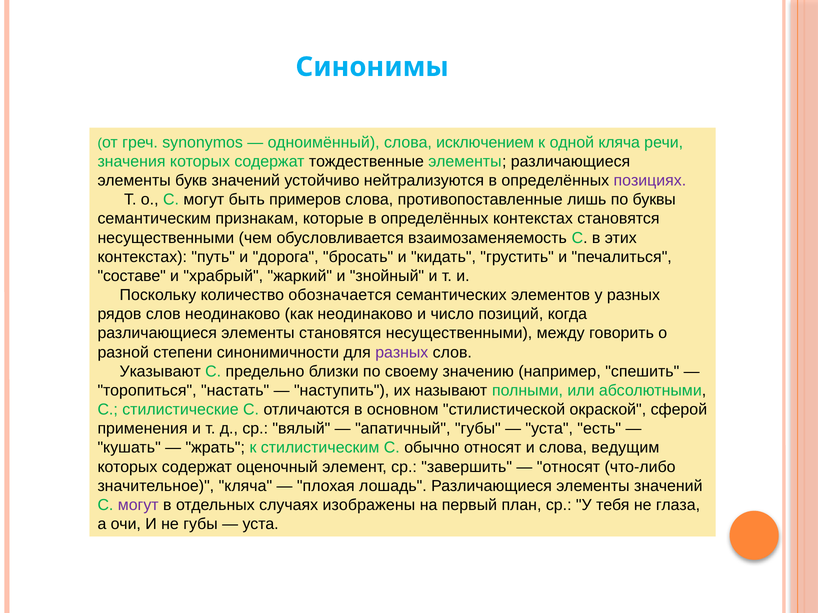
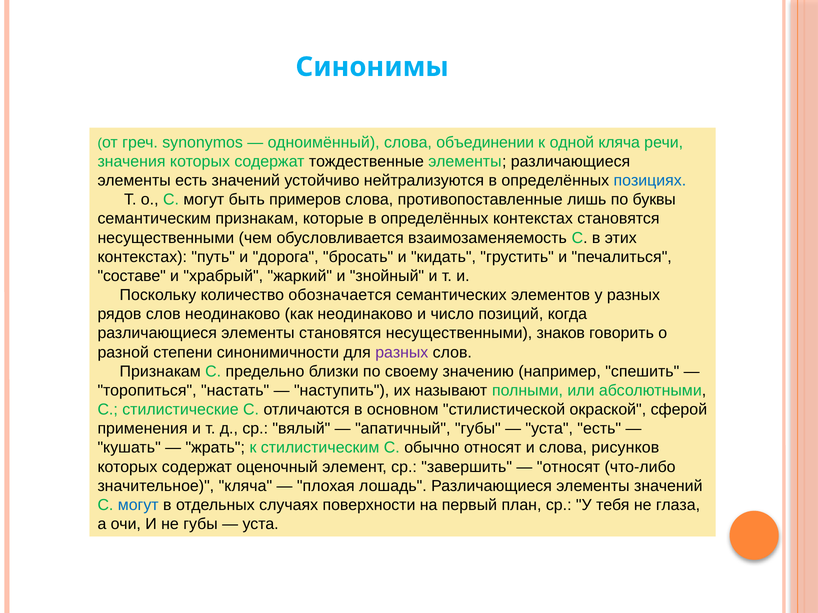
исключением: исключением -> объединении
элементы букв: букв -> есть
позициях colour: purple -> blue
между: между -> знаков
Указывают at (160, 372): Указывают -> Признакам
ведущим: ведущим -> рисунков
могут at (138, 505) colour: purple -> blue
изображены: изображены -> поверхности
